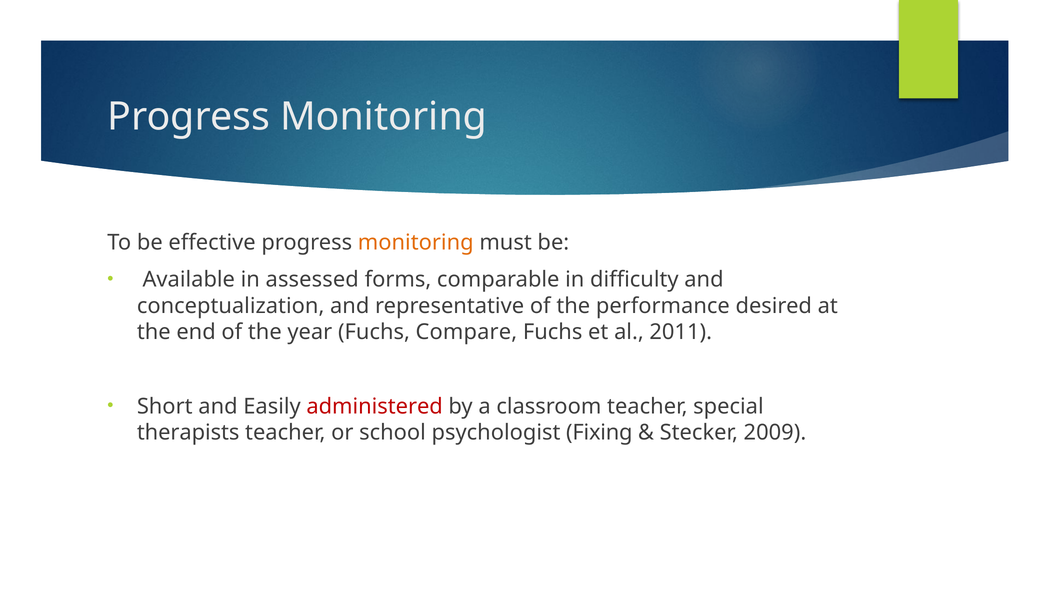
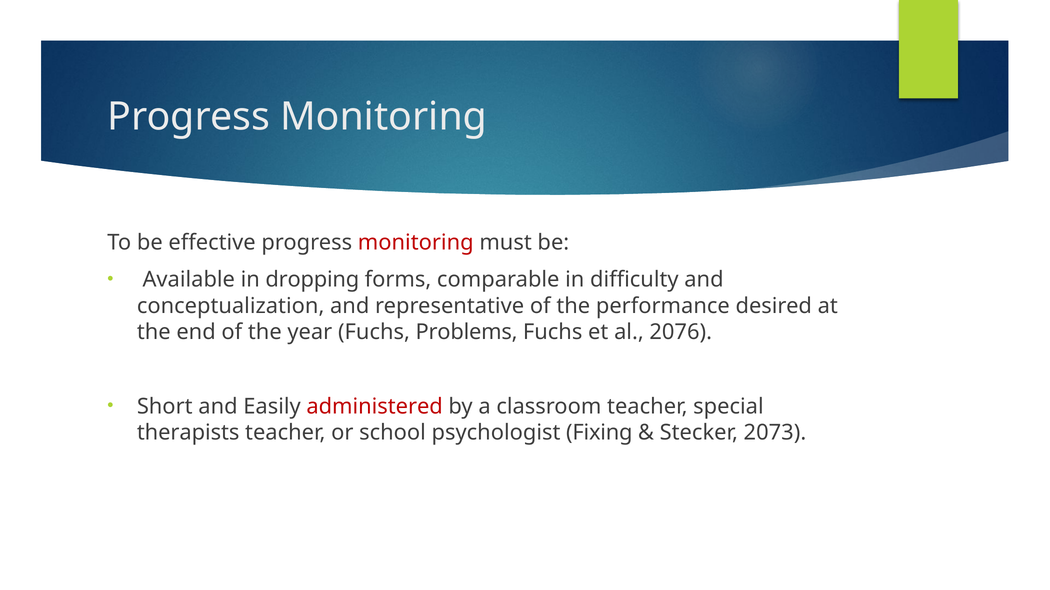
monitoring at (416, 243) colour: orange -> red
assessed: assessed -> dropping
Compare: Compare -> Problems
2011: 2011 -> 2076
2009: 2009 -> 2073
